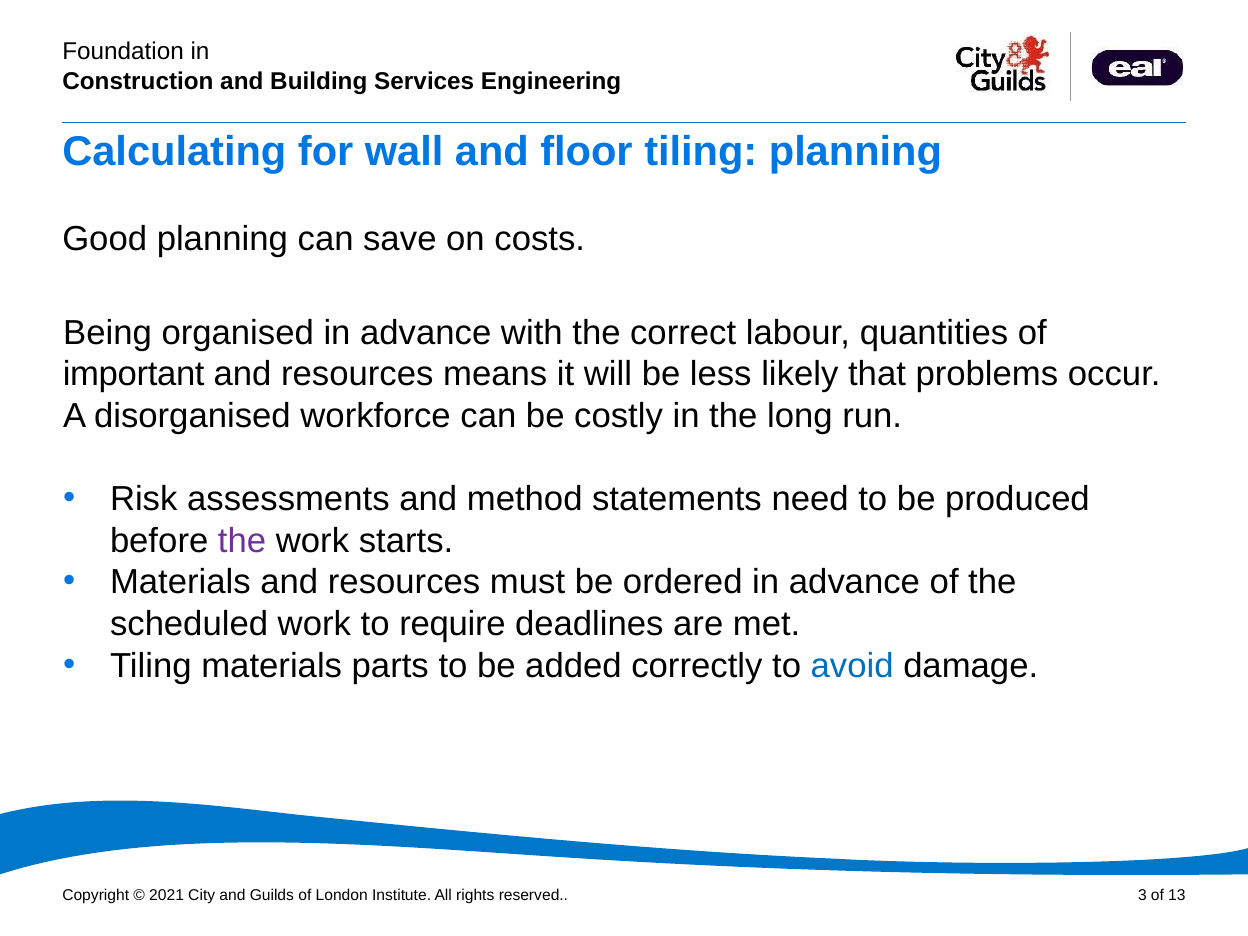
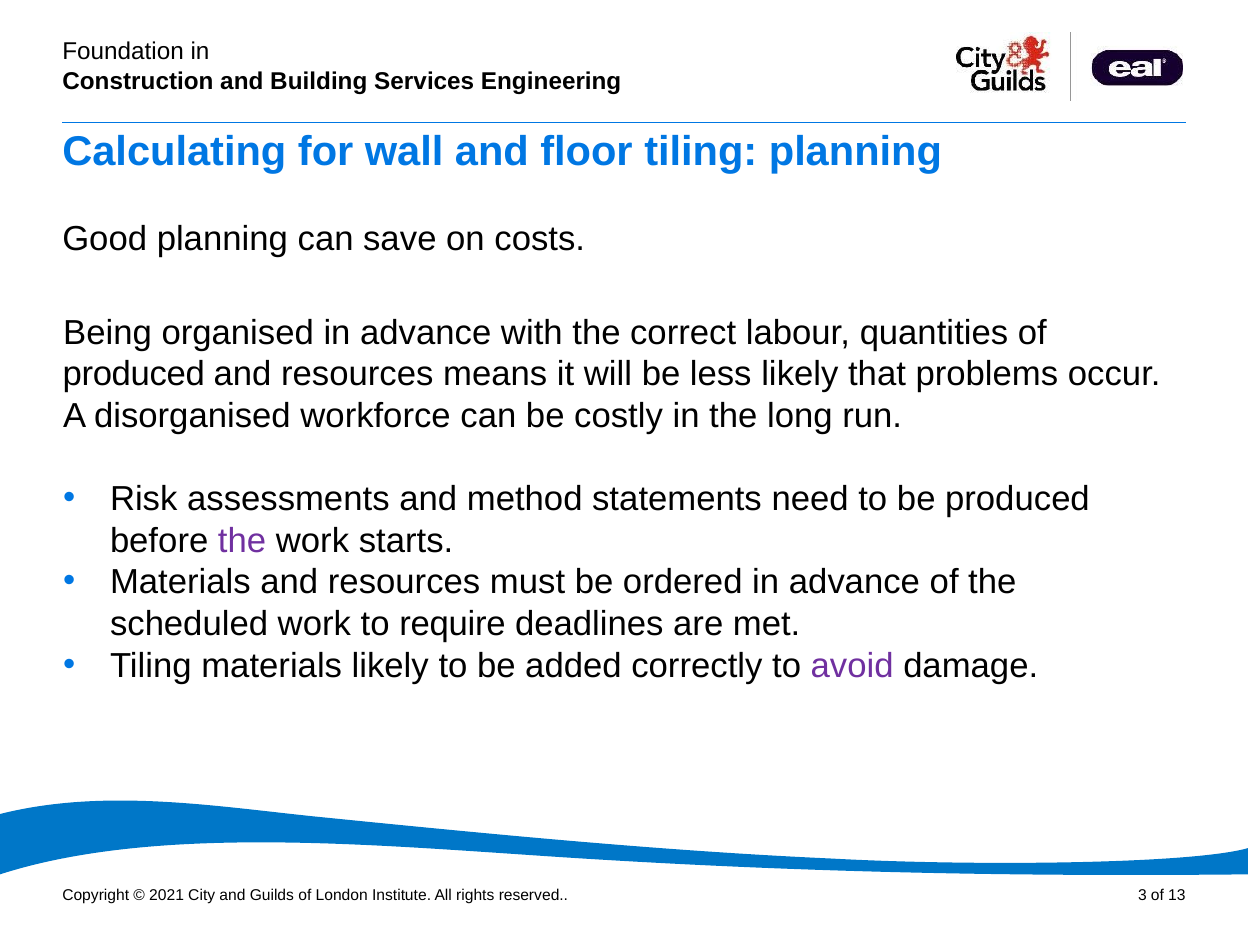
important at (134, 374): important -> produced
materials parts: parts -> likely
avoid colour: blue -> purple
